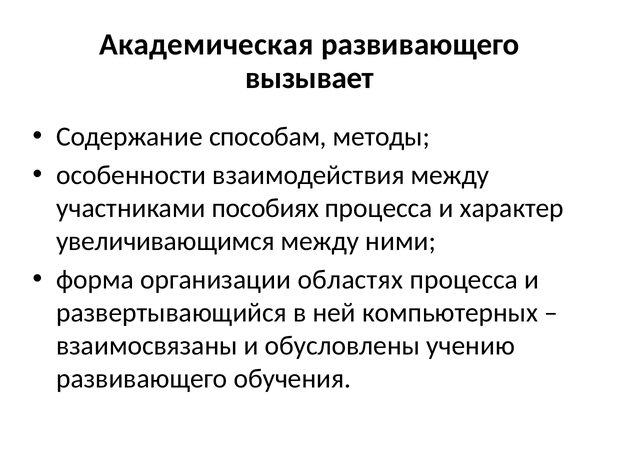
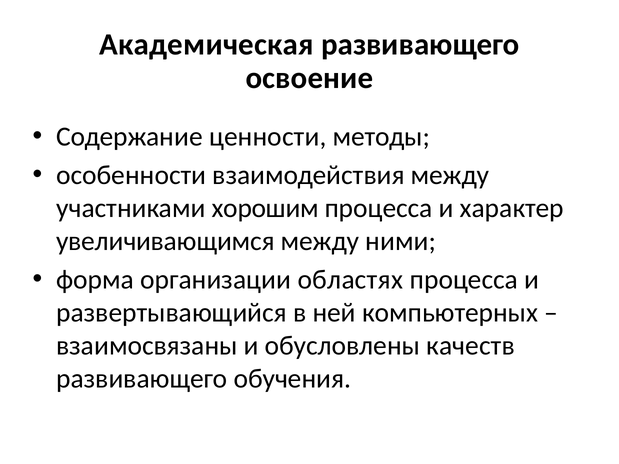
вызывает: вызывает -> освоение
способам: способам -> ценности
пособиях: пособиях -> хорошим
учению: учению -> качеств
